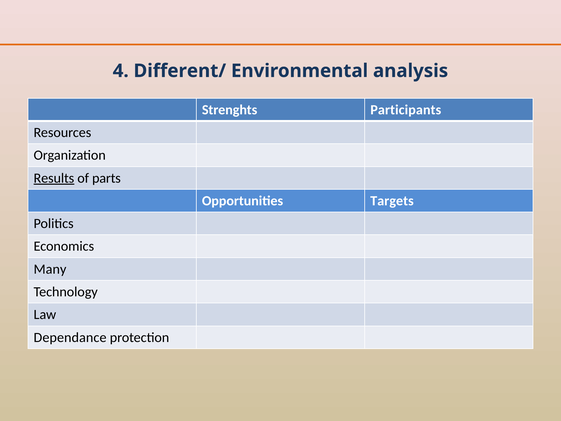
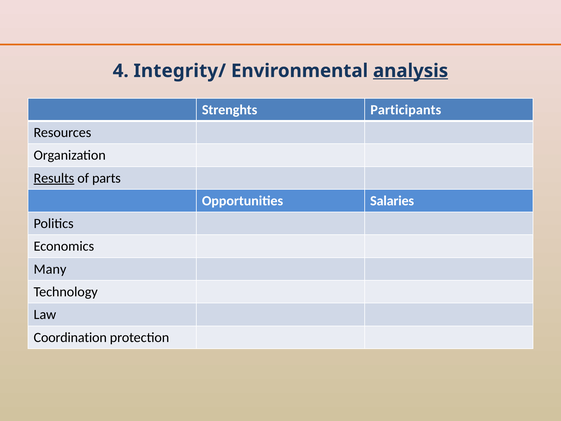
Different/: Different/ -> Integrity/
analysis underline: none -> present
Targets: Targets -> Salaries
Dependance: Dependance -> Coordination
